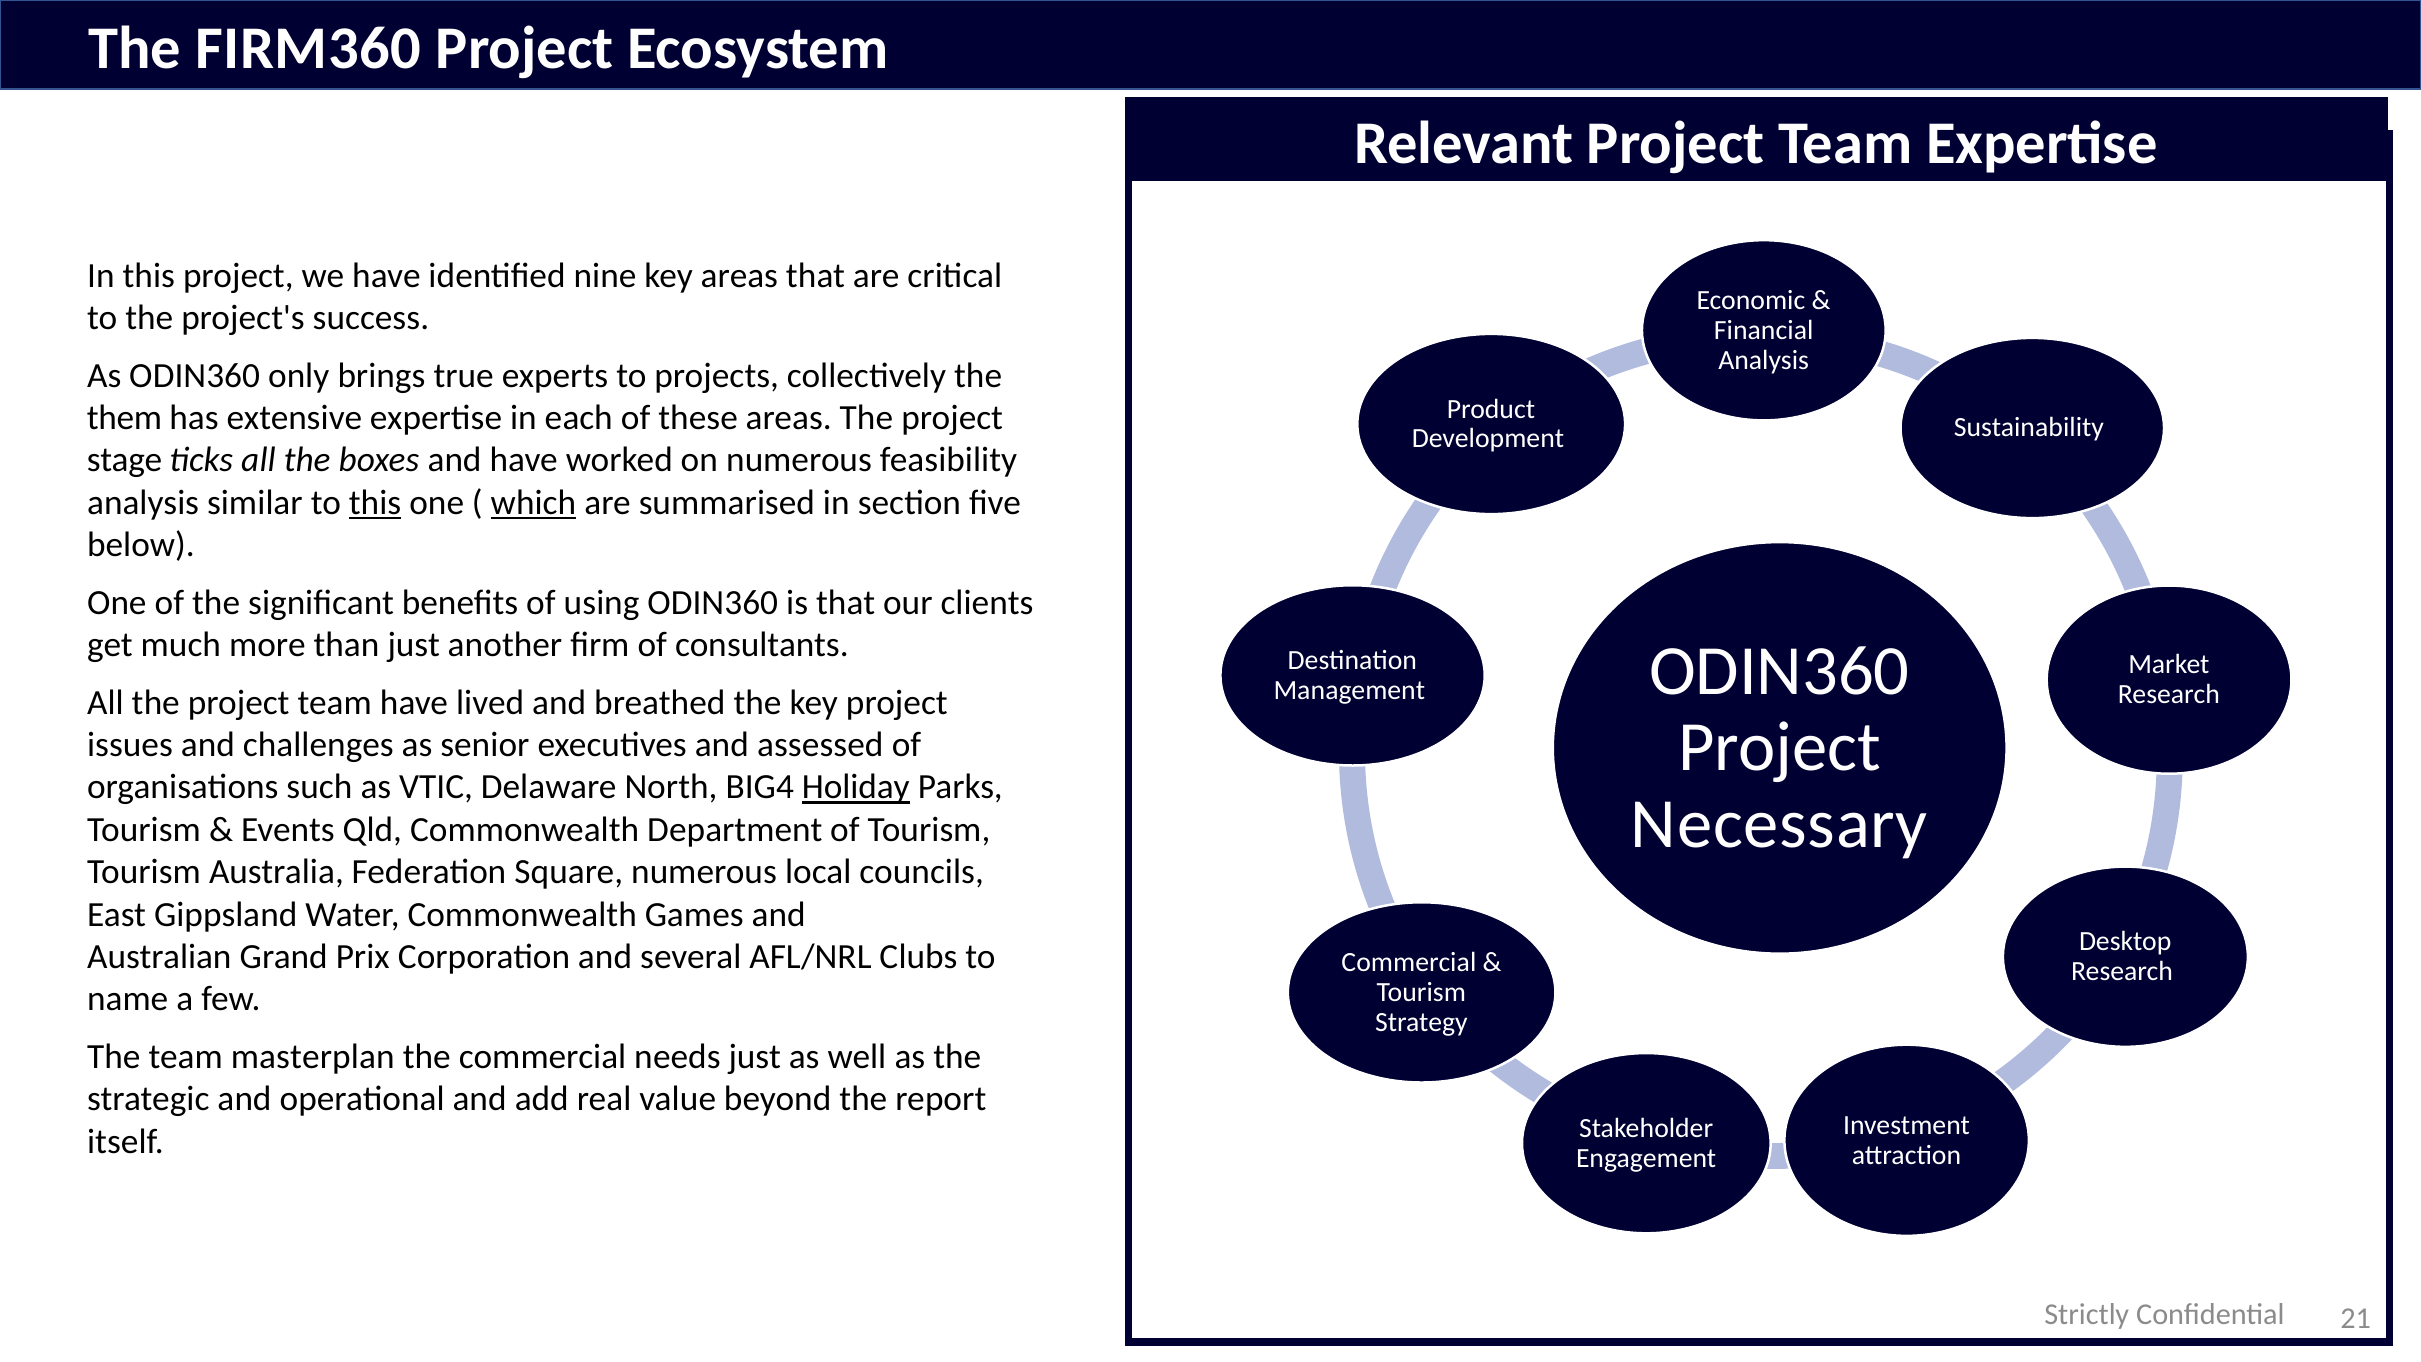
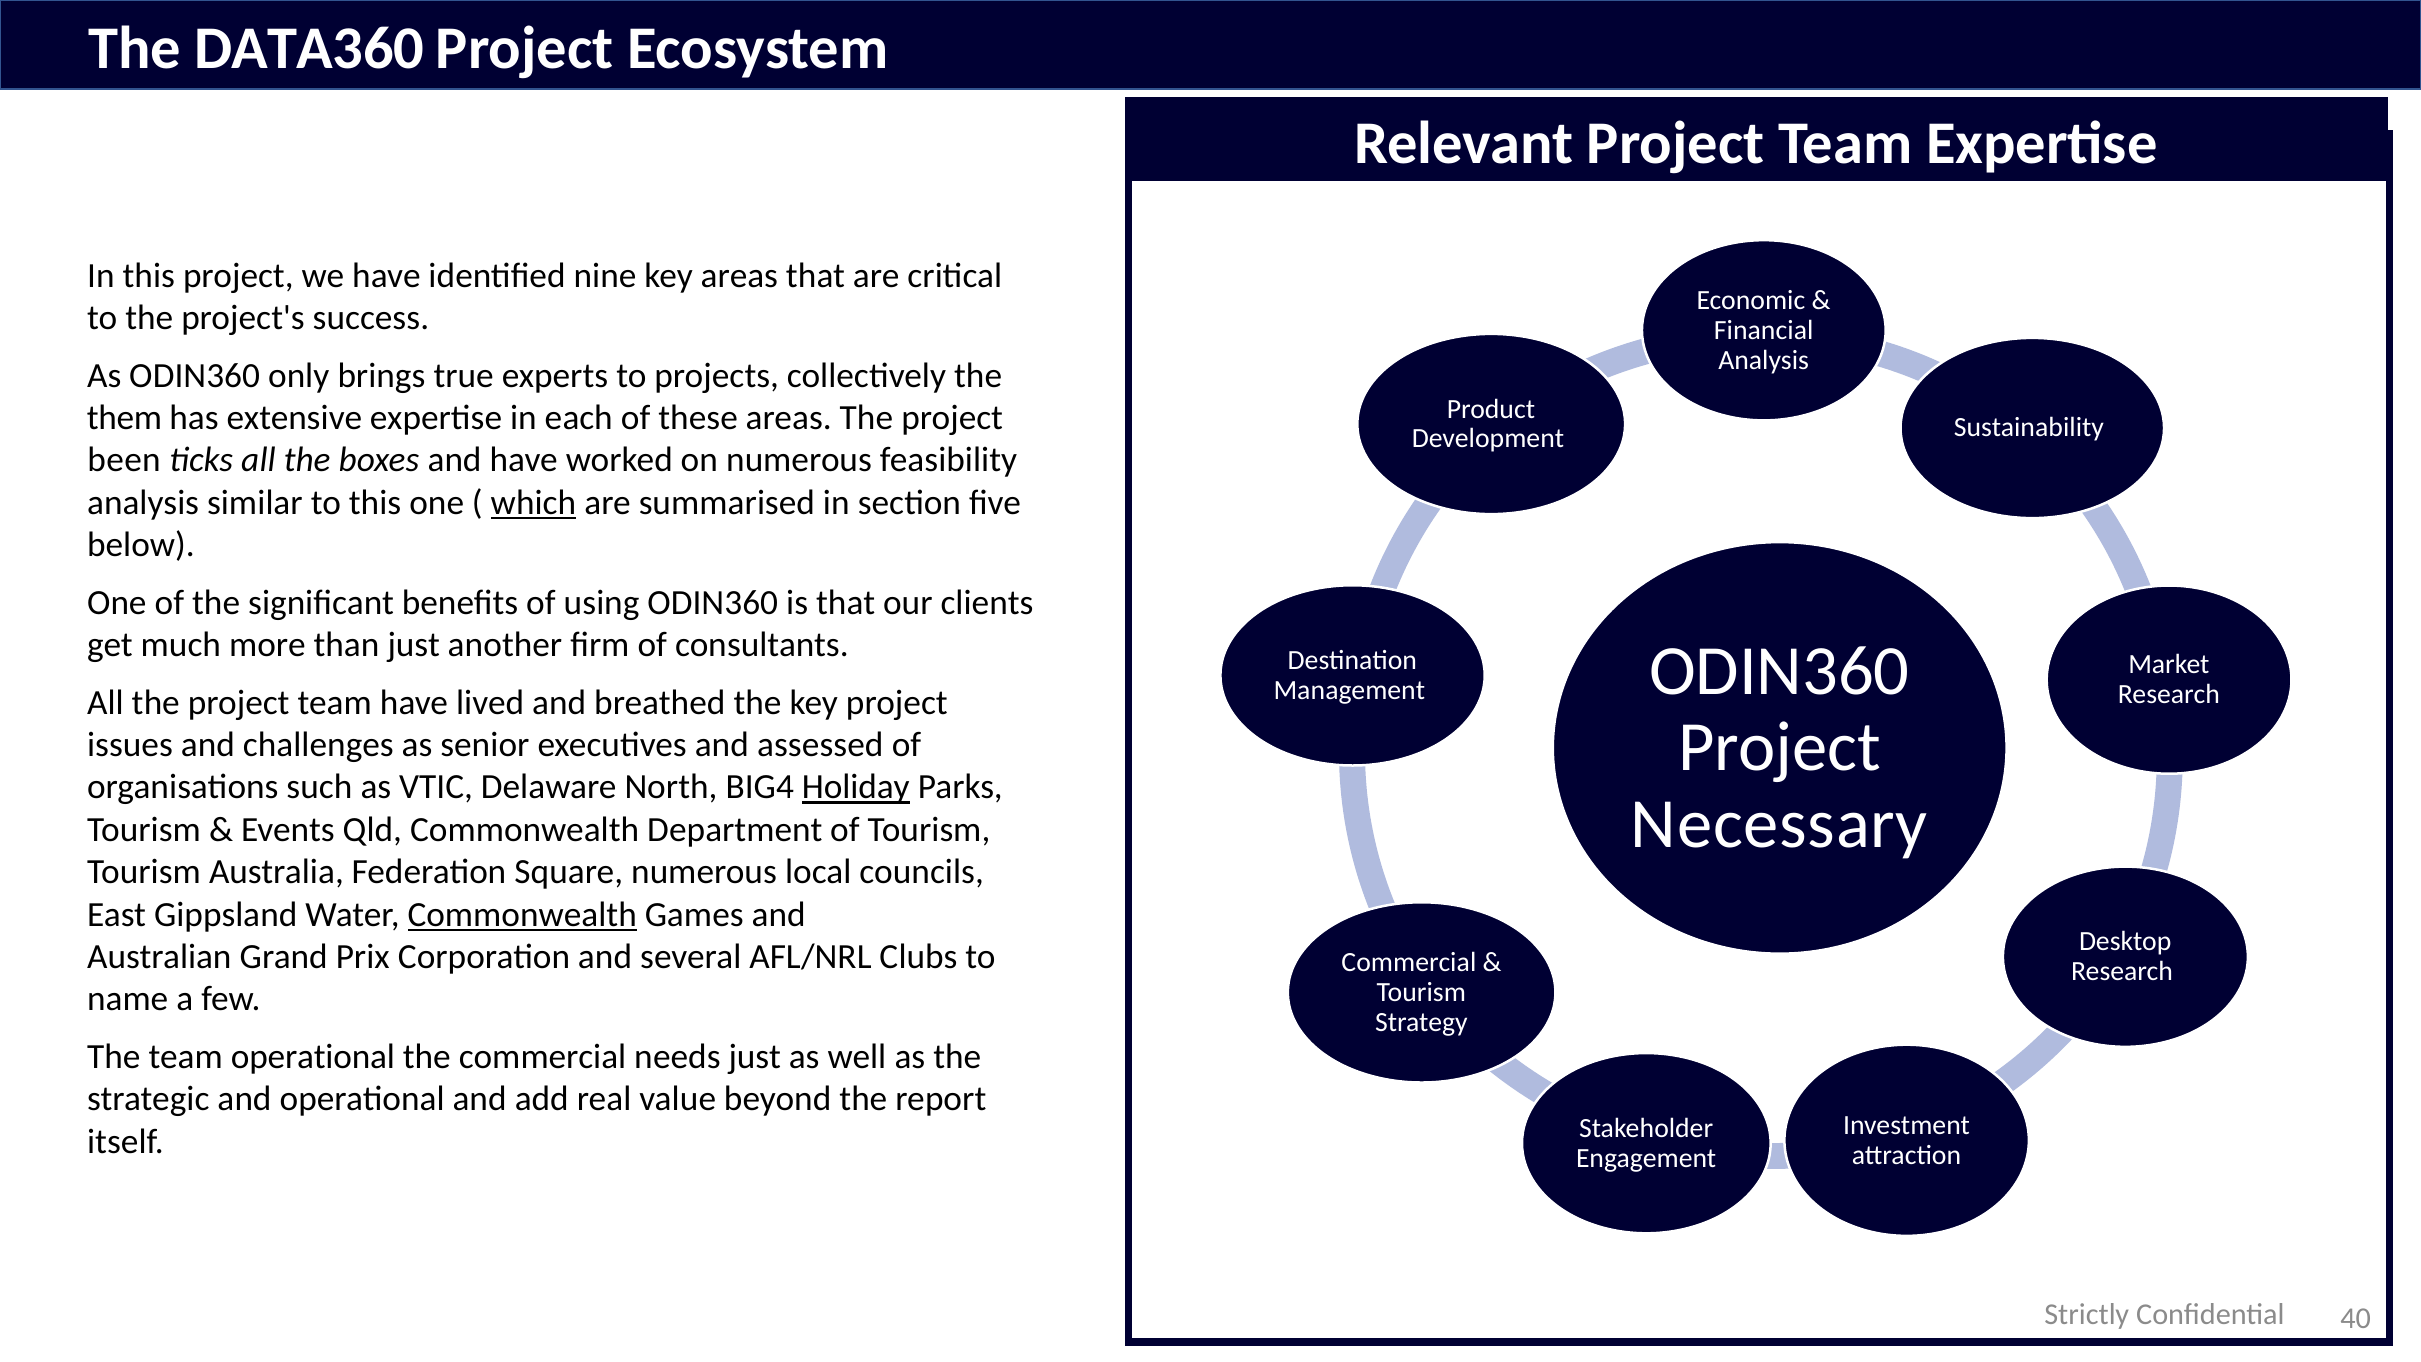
FIRM360: FIRM360 -> DATA360
stage: stage -> been
this at (375, 503) underline: present -> none
Commonwealth at (522, 914) underline: none -> present
team masterplan: masterplan -> operational
21: 21 -> 40
